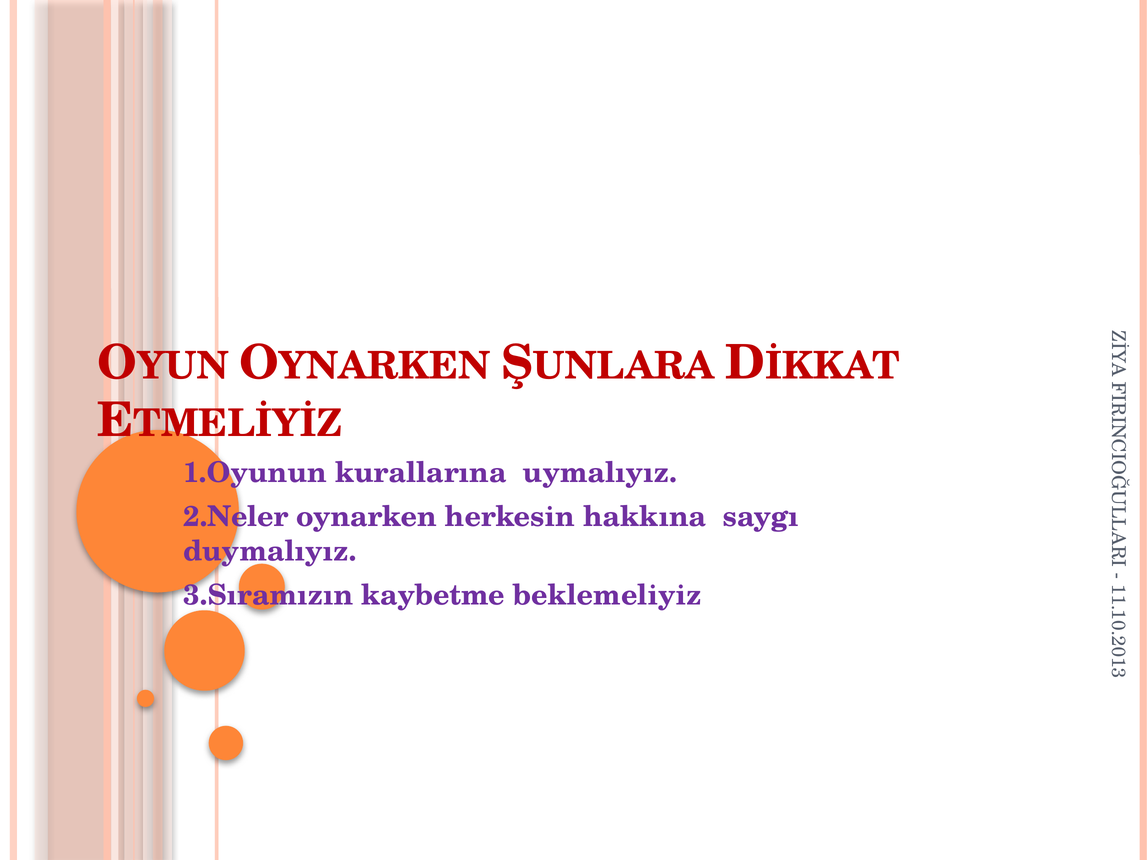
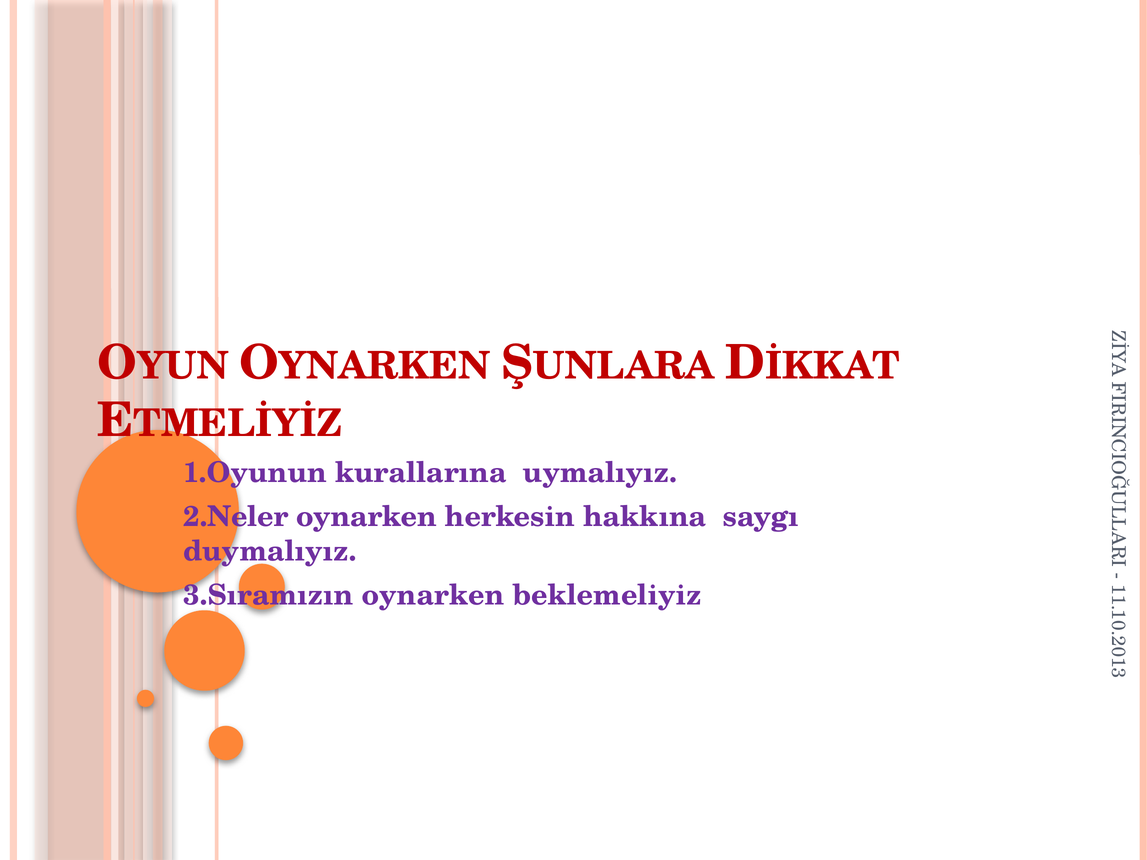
3.Sıramızın kaybetme: kaybetme -> oynarken
